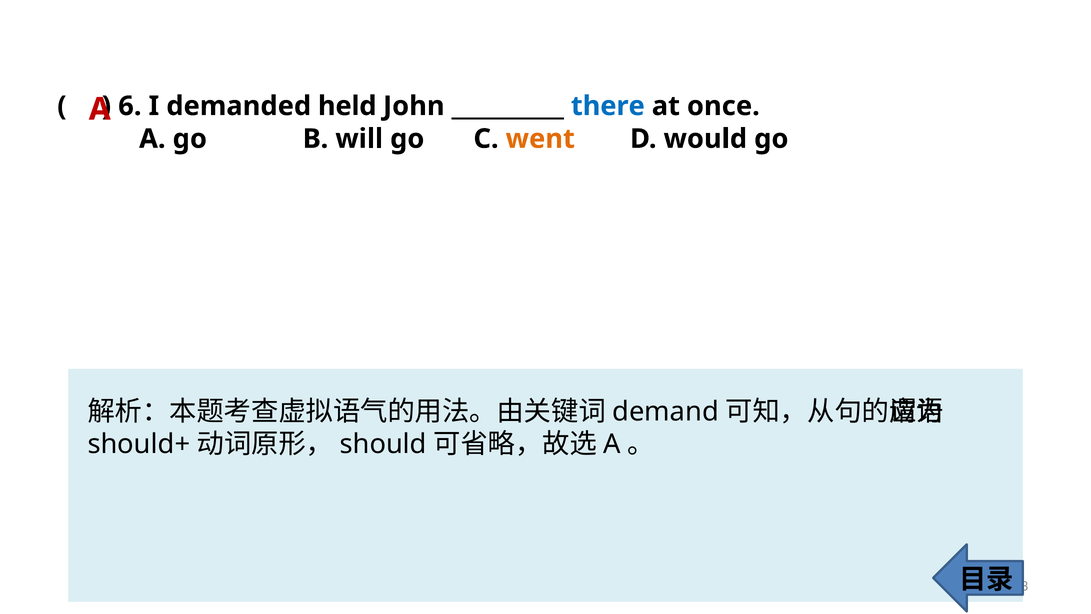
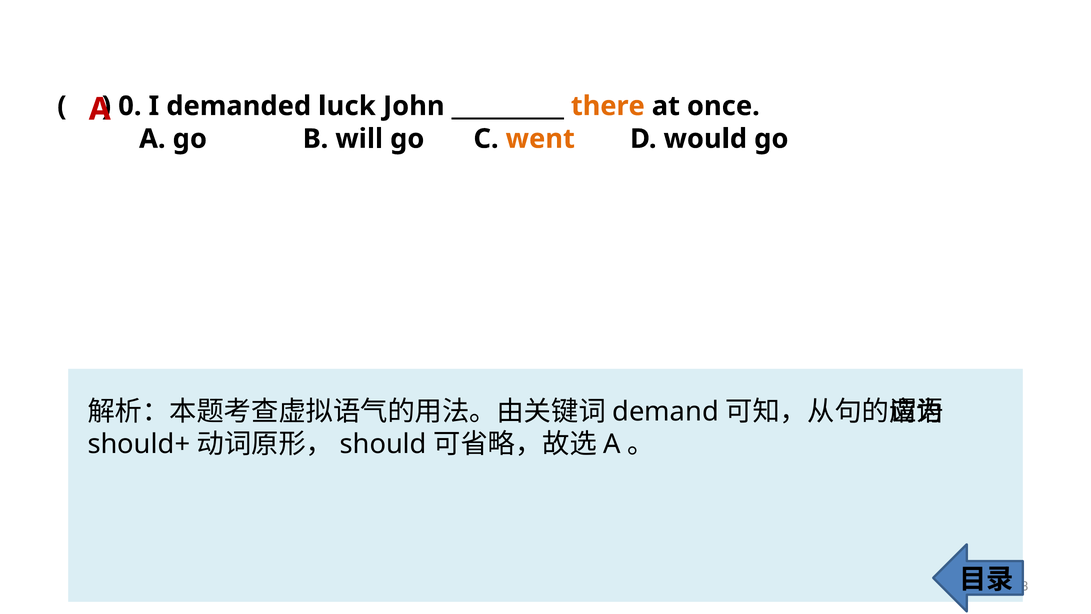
6: 6 -> 0
held: held -> luck
there colour: blue -> orange
